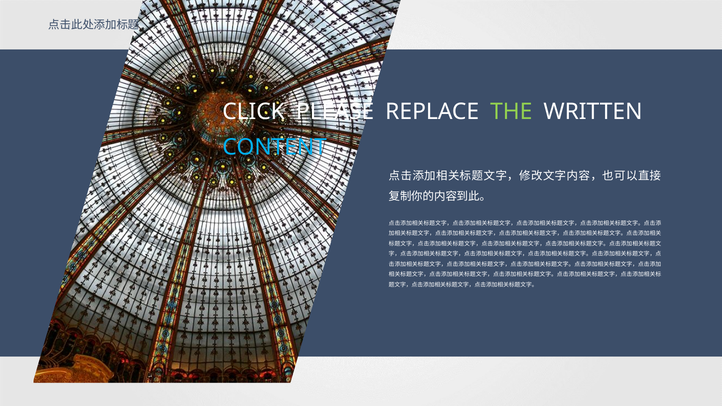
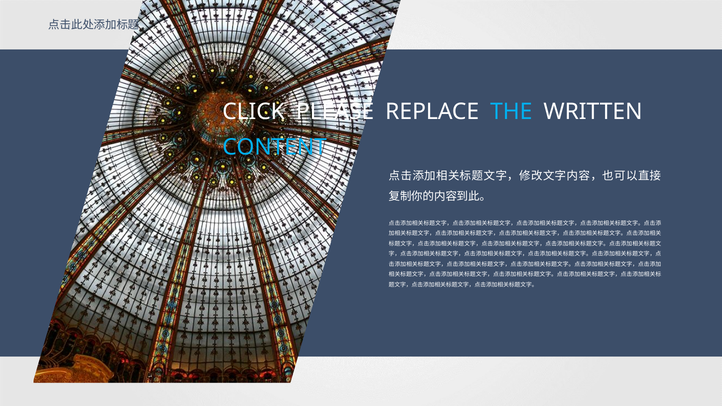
THE colour: light green -> light blue
